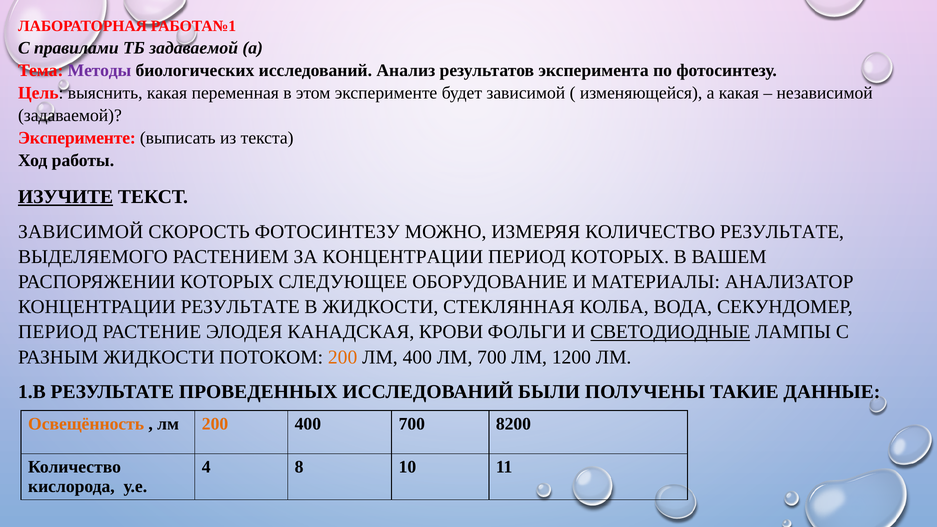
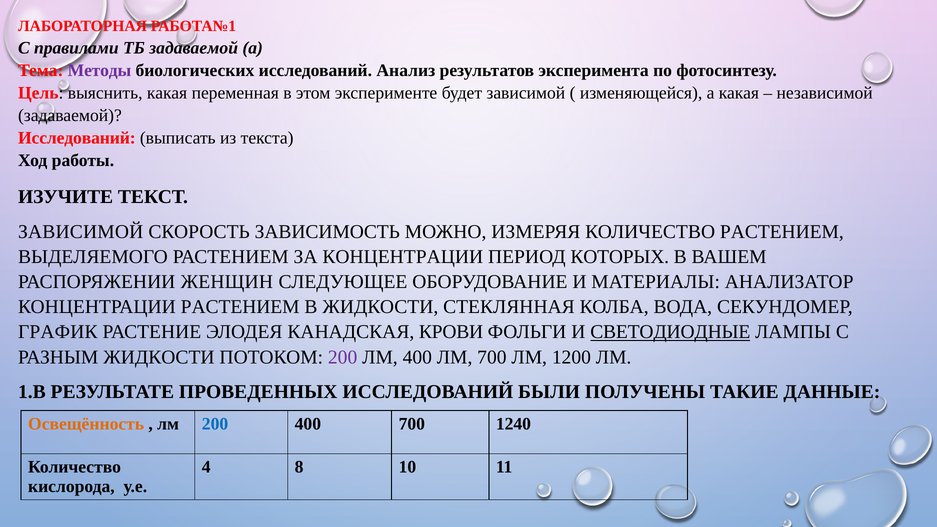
Эксперименте at (77, 138): Эксперименте -> Исследований
ИЗУЧИТЕ underline: present -> none
СКОРОСТЬ ФОТОСИНТЕЗУ: ФОТОСИНТЕЗУ -> ЗАВИСИМОСТЬ
КОЛИЧЕСТВО РЕЗУЛЬТАТЕ: РЕЗУЛЬТАТЕ -> РАСТЕНИЕМ
РАСПОРЯЖЕНИИ КОТОРЫХ: КОТОРЫХ -> ЖЕНЩИН
КОНЦЕНТРАЦИИ РЕЗУЛЬТАТЕ: РЕЗУЛЬТАТЕ -> РАСТЕНИЕМ
ПЕРИОД at (58, 332): ПЕРИОД -> ГРАФИК
200 at (343, 357) colour: orange -> purple
200 at (215, 424) colour: orange -> blue
8200: 8200 -> 1240
